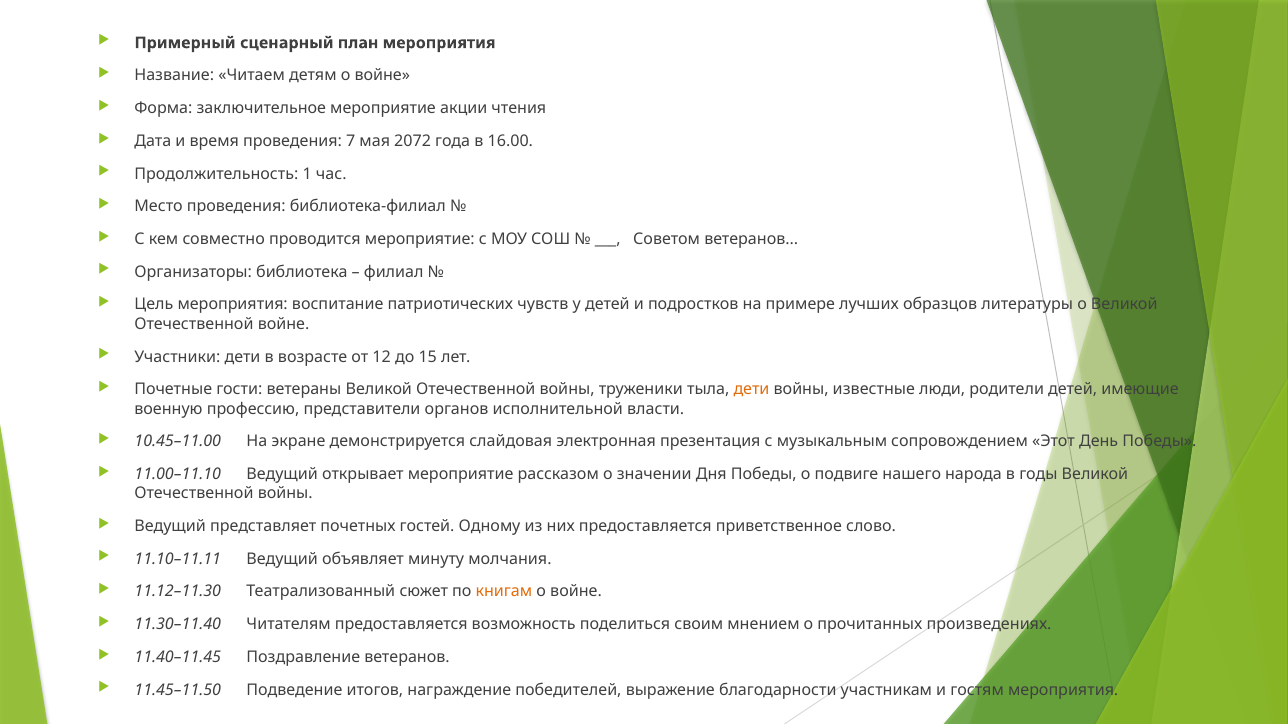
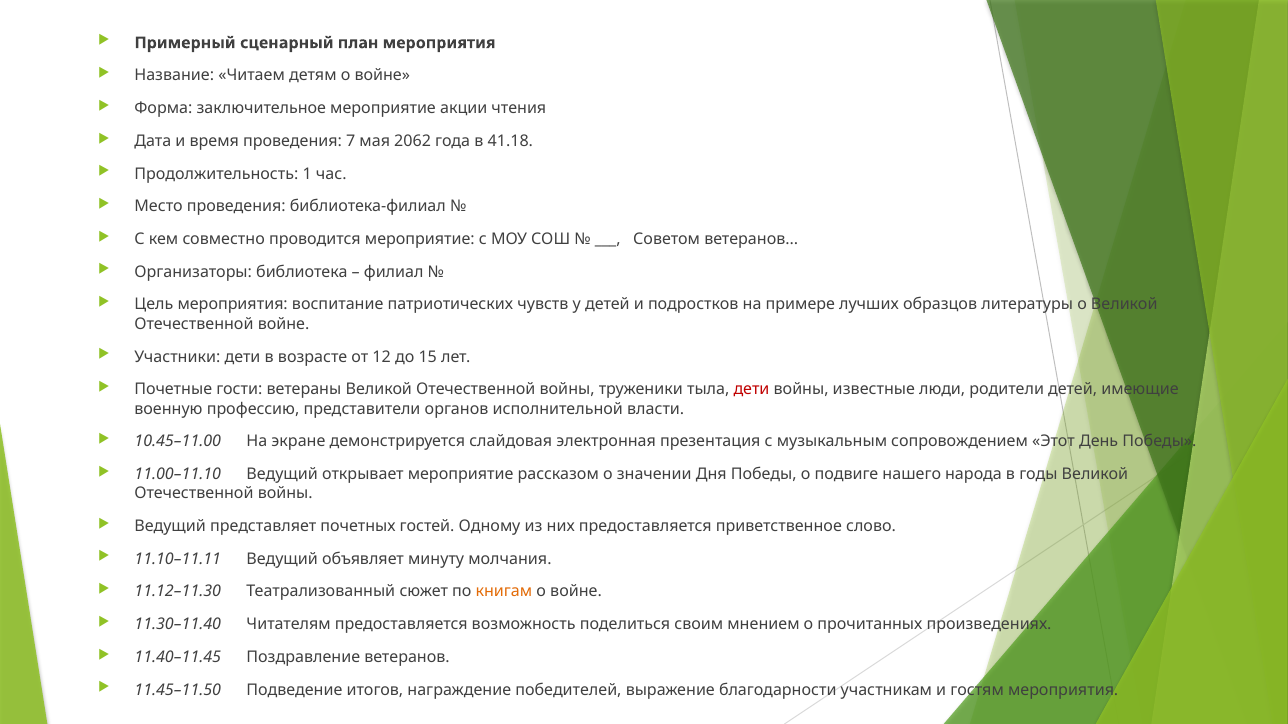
2072: 2072 -> 2062
16.00: 16.00 -> 41.18
дети at (752, 390) colour: orange -> red
